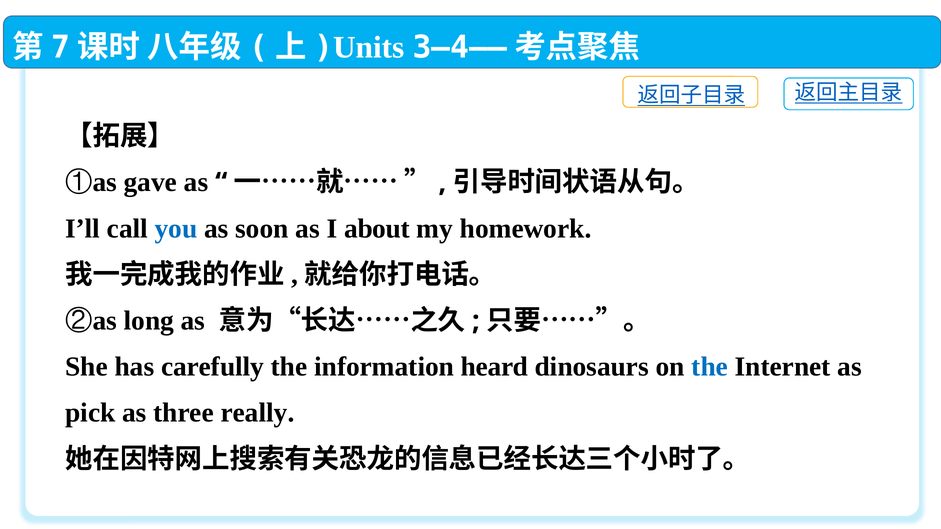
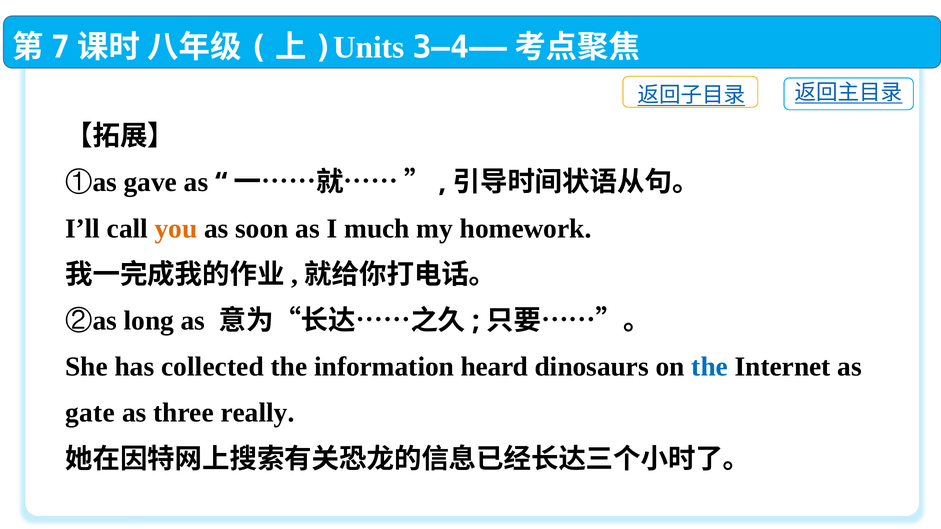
you colour: blue -> orange
about: about -> much
carefully: carefully -> collected
pick: pick -> gate
